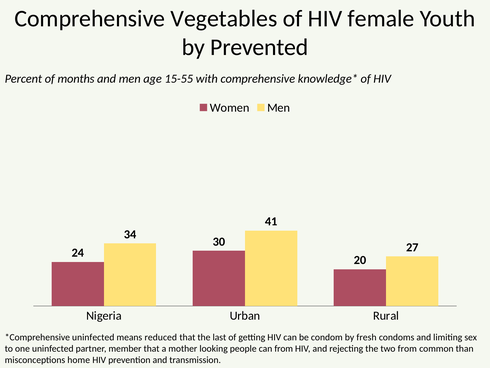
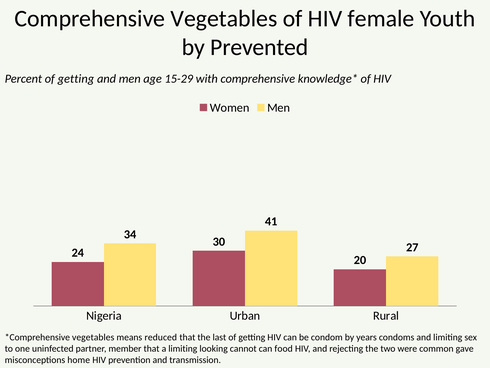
Percent of months: months -> getting
15-55: 15-55 -> 15-29
uninfected at (93, 337): uninfected -> vegetables
fresh: fresh -> years
a mother: mother -> limiting
people: people -> cannot
can from: from -> food
two from: from -> were
than: than -> gave
